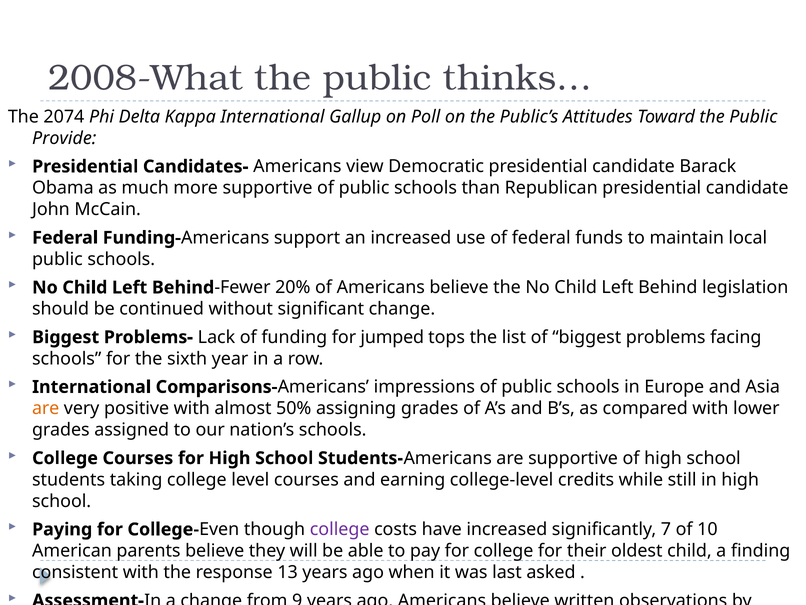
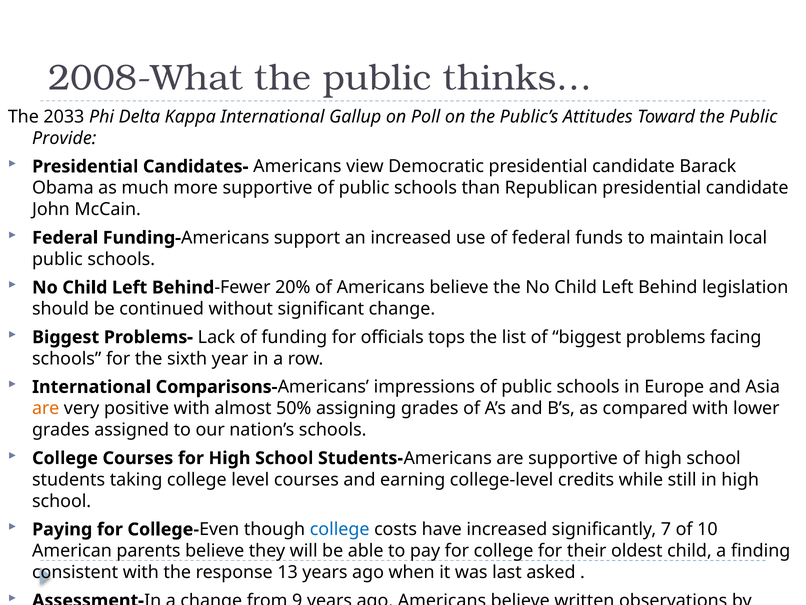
2074: 2074 -> 2033
jumped: jumped -> officials
college at (340, 529) colour: purple -> blue
